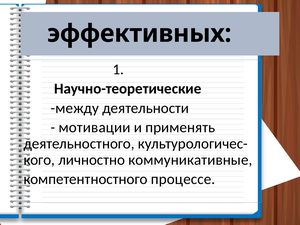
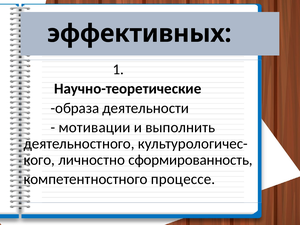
между: между -> образа
применять: применять -> выполнить
коммуникативные: коммуникативные -> сформированность
